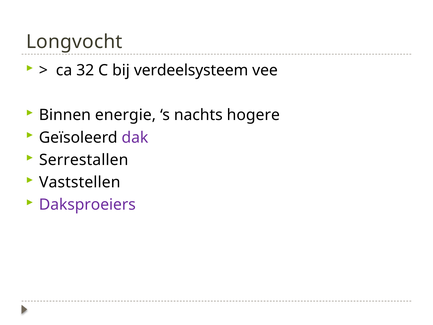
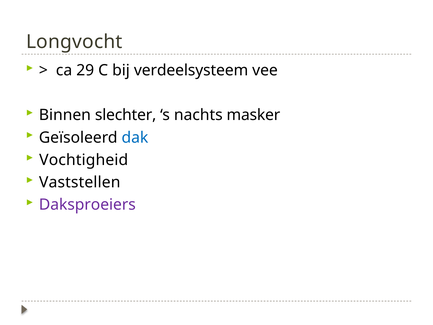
32: 32 -> 29
energie: energie -> slechter
hogere: hogere -> masker
dak colour: purple -> blue
Serrestallen: Serrestallen -> Vochtigheid
